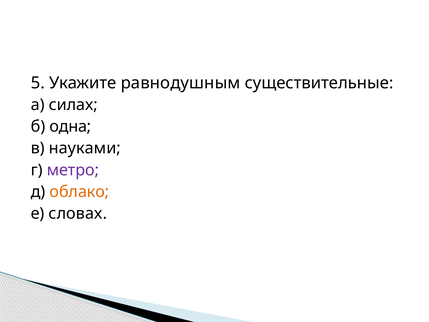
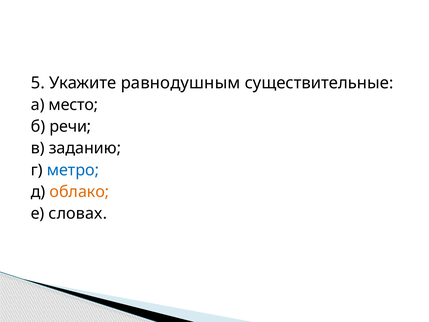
силах: силах -> место
одна: одна -> речи
науками: науками -> заданию
метро colour: purple -> blue
